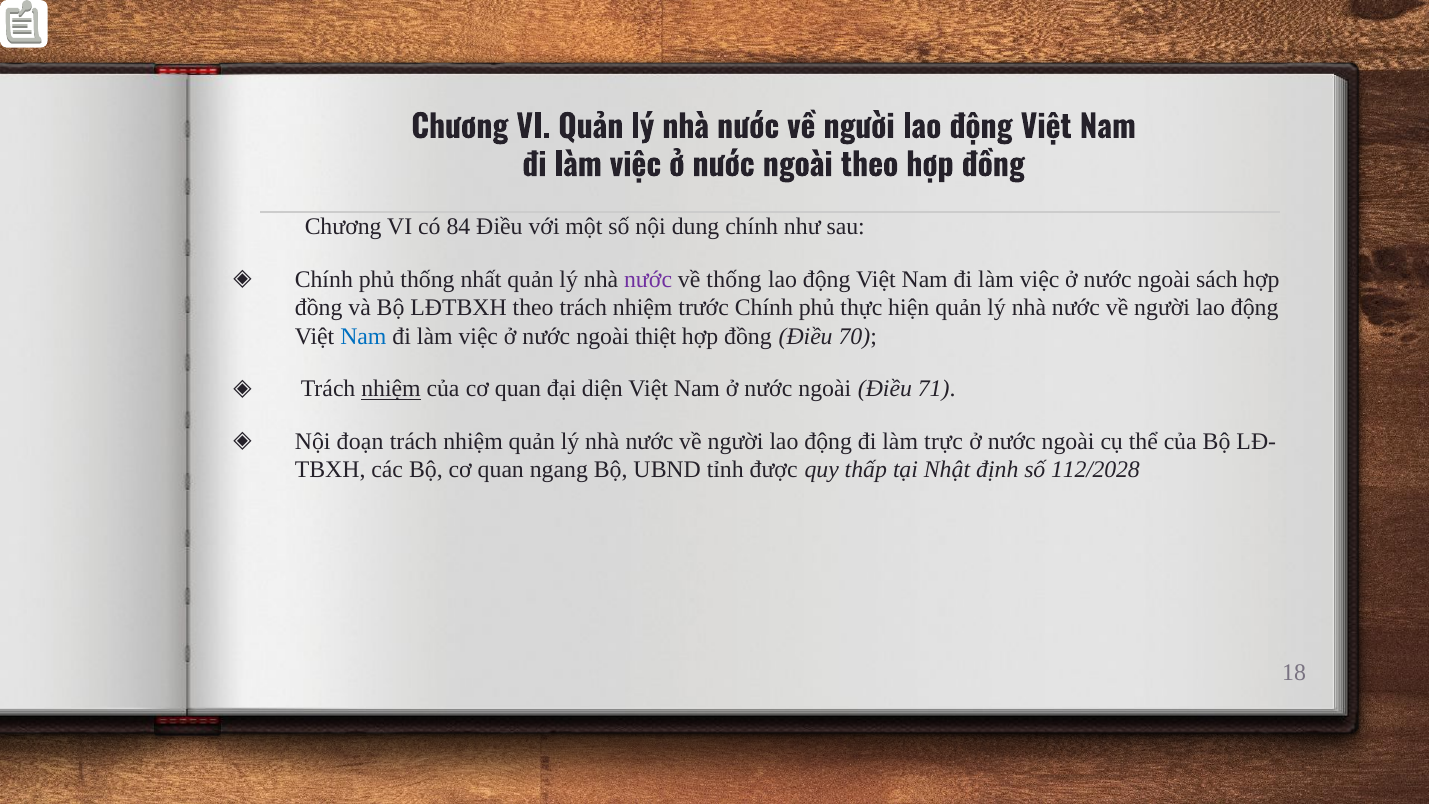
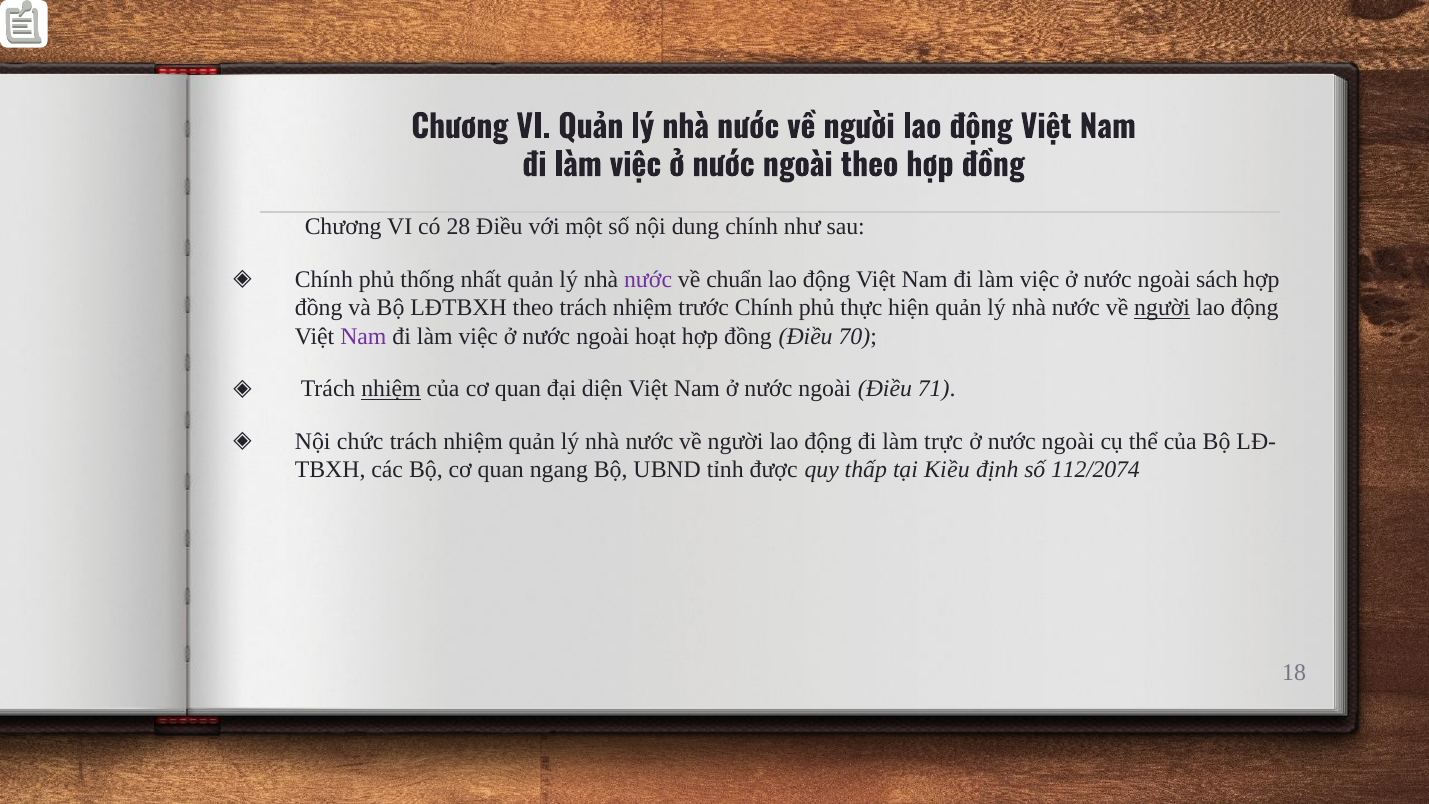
84: 84 -> 28
về thống: thống -> chuẩn
người at (1162, 308) underline: none -> present
Nam at (363, 337) colour: blue -> purple
thiệt: thiệt -> hoạt
đoạn: đoạn -> chức
Nhật: Nhật -> Kiều
112/2028: 112/2028 -> 112/2074
